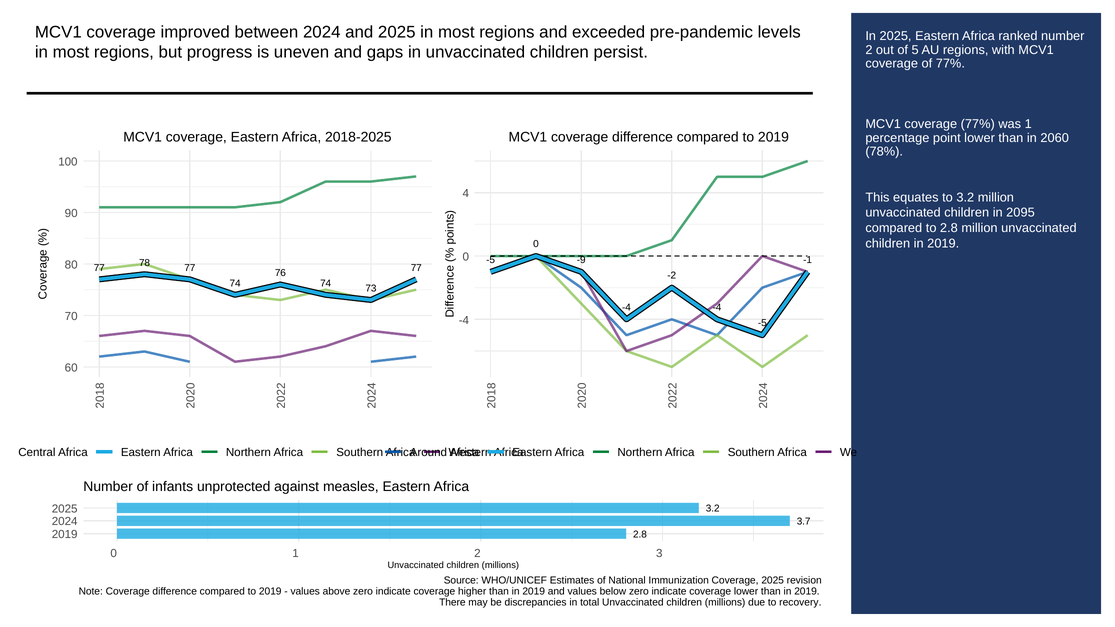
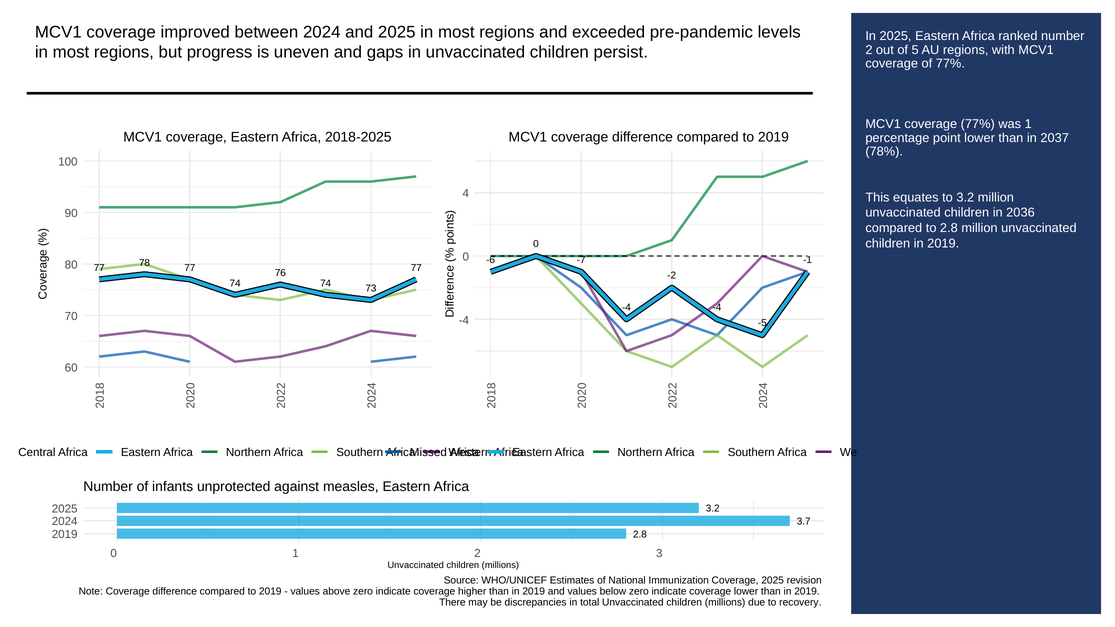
2060: 2060 -> 2037
2095: 2095 -> 2036
-5 at (491, 260): -5 -> -6
-9: -9 -> -7
Around: Around -> Missed
